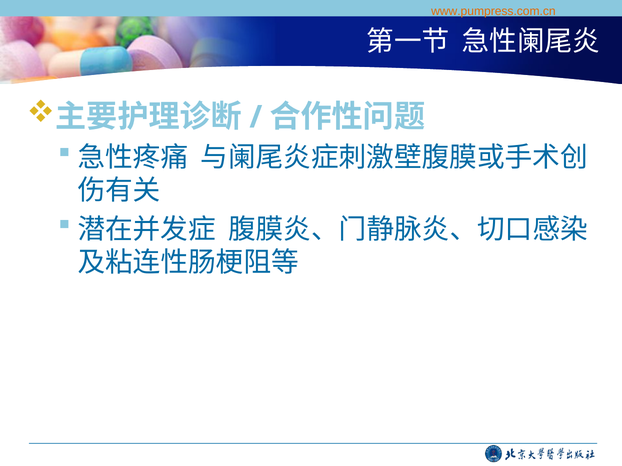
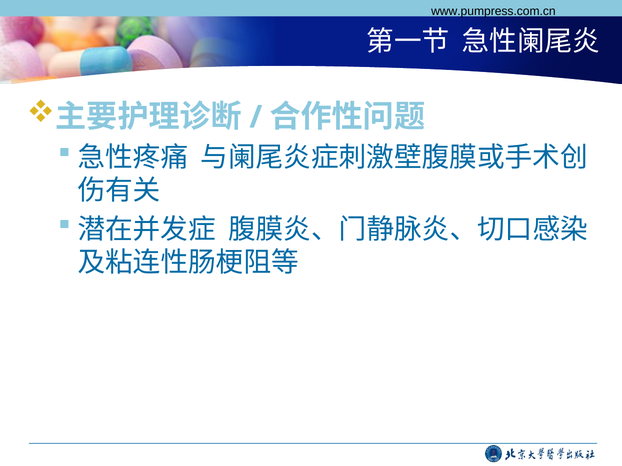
www.pumpress.com.cn colour: orange -> black
